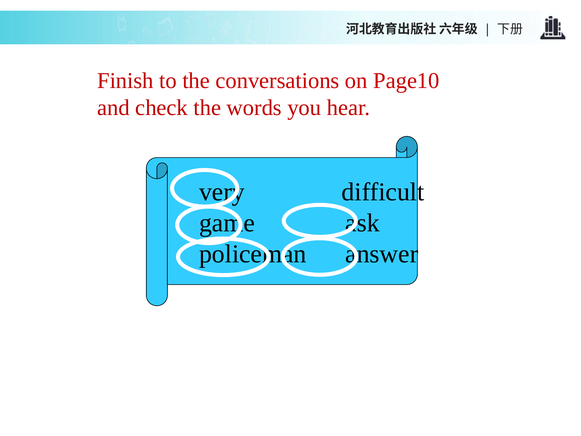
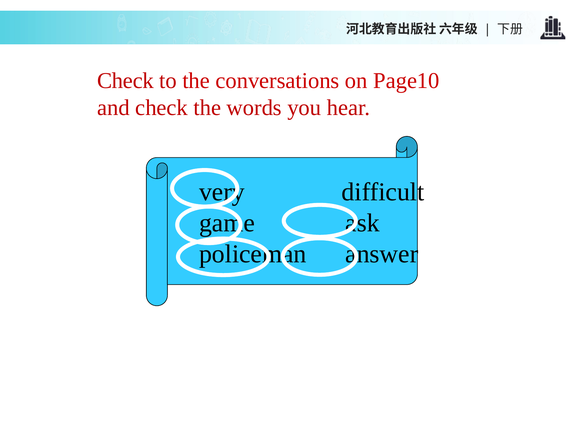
Finish at (125, 81): Finish -> Check
